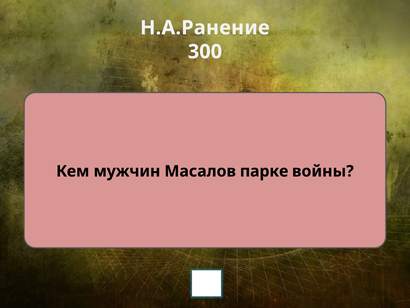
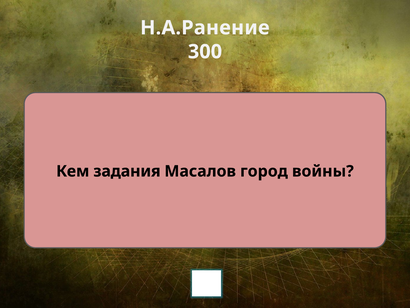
мужчин: мужчин -> задания
парке: парке -> город
